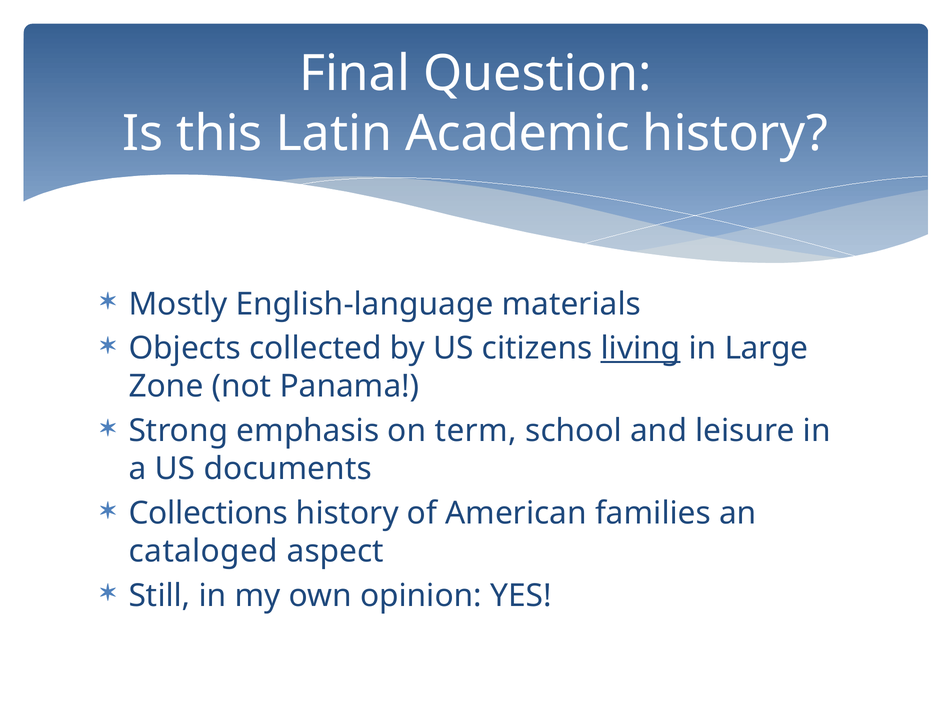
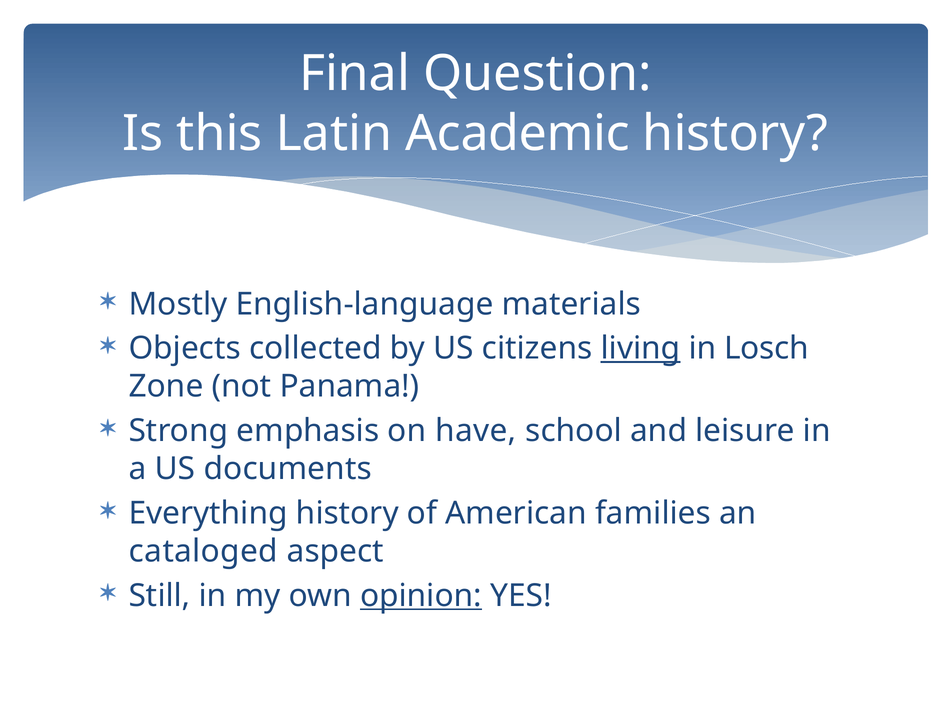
Large: Large -> Losch
term: term -> have
Collections: Collections -> Everything
opinion underline: none -> present
